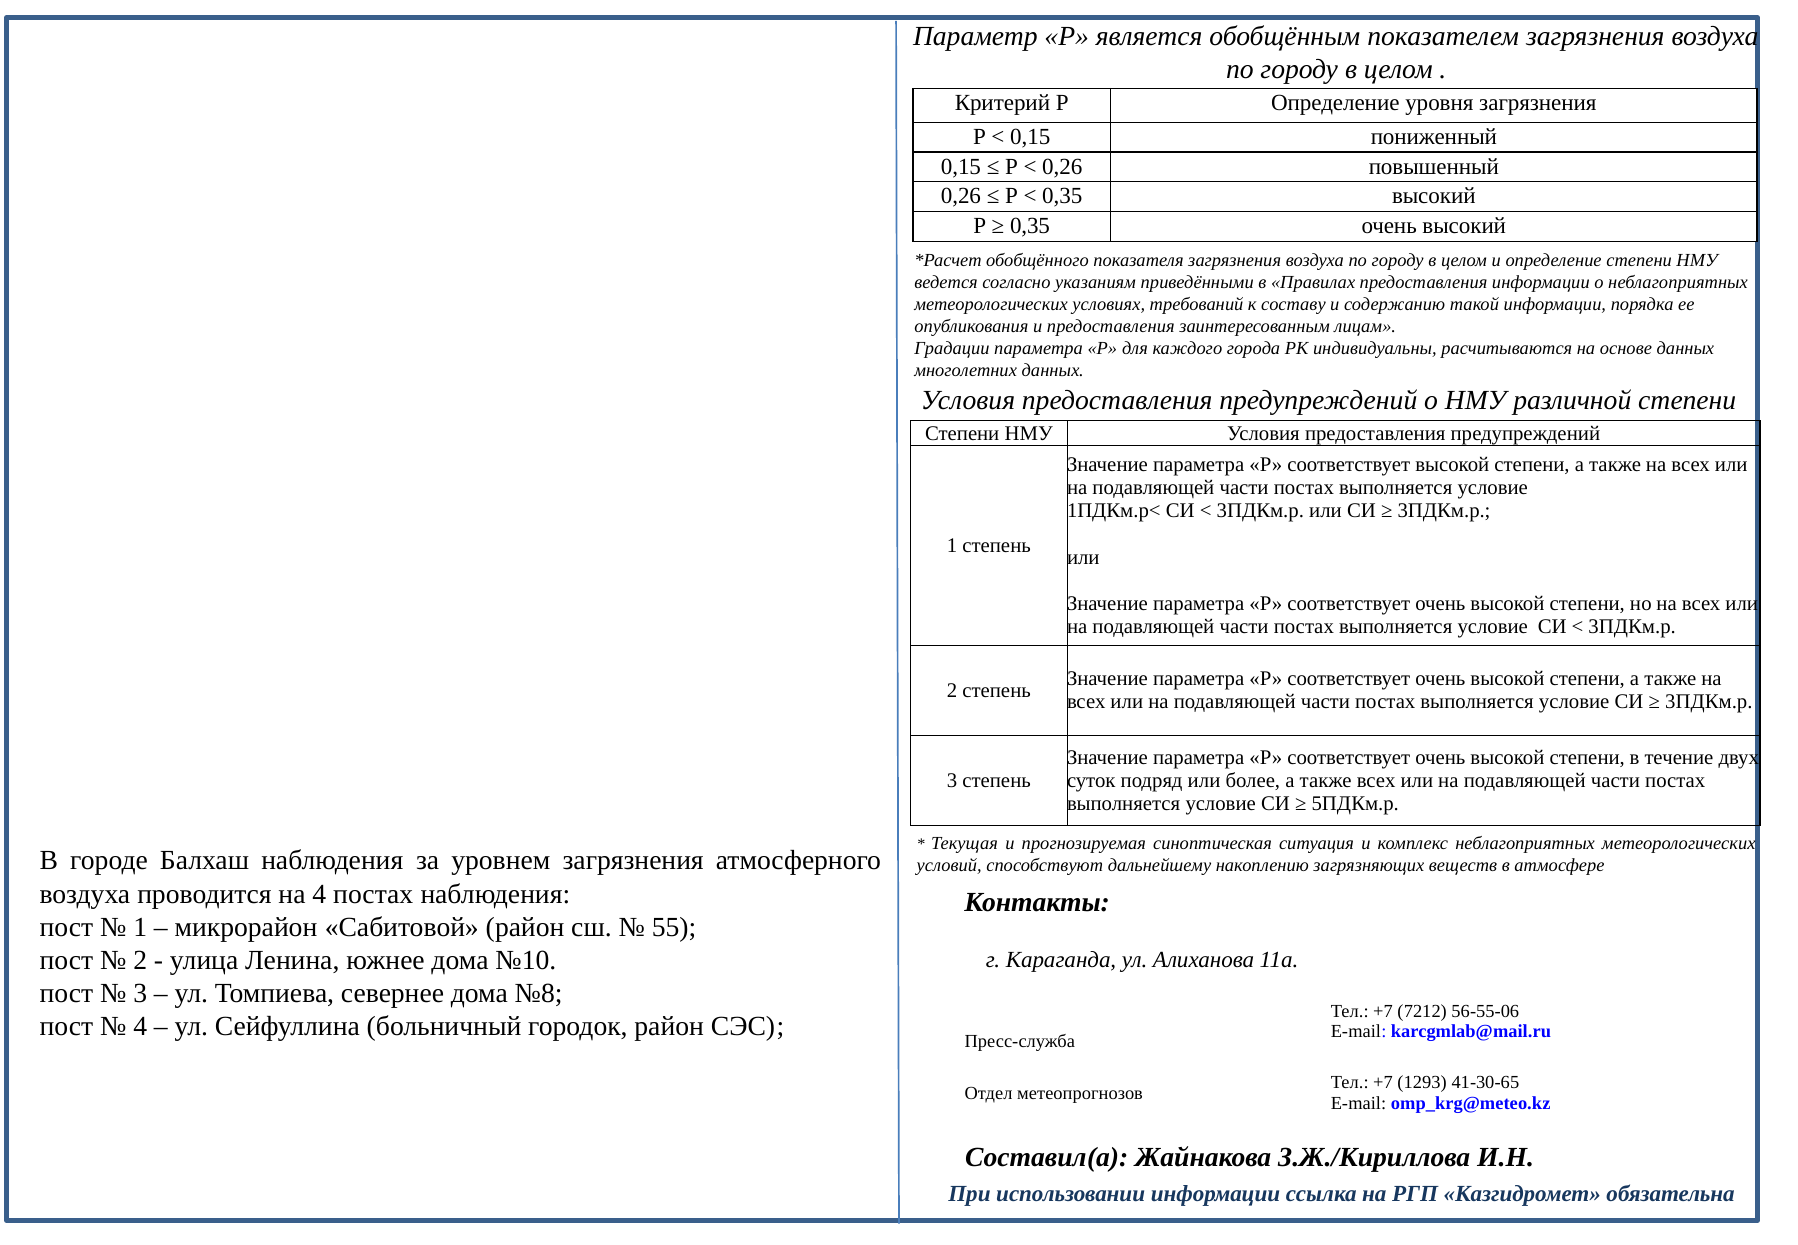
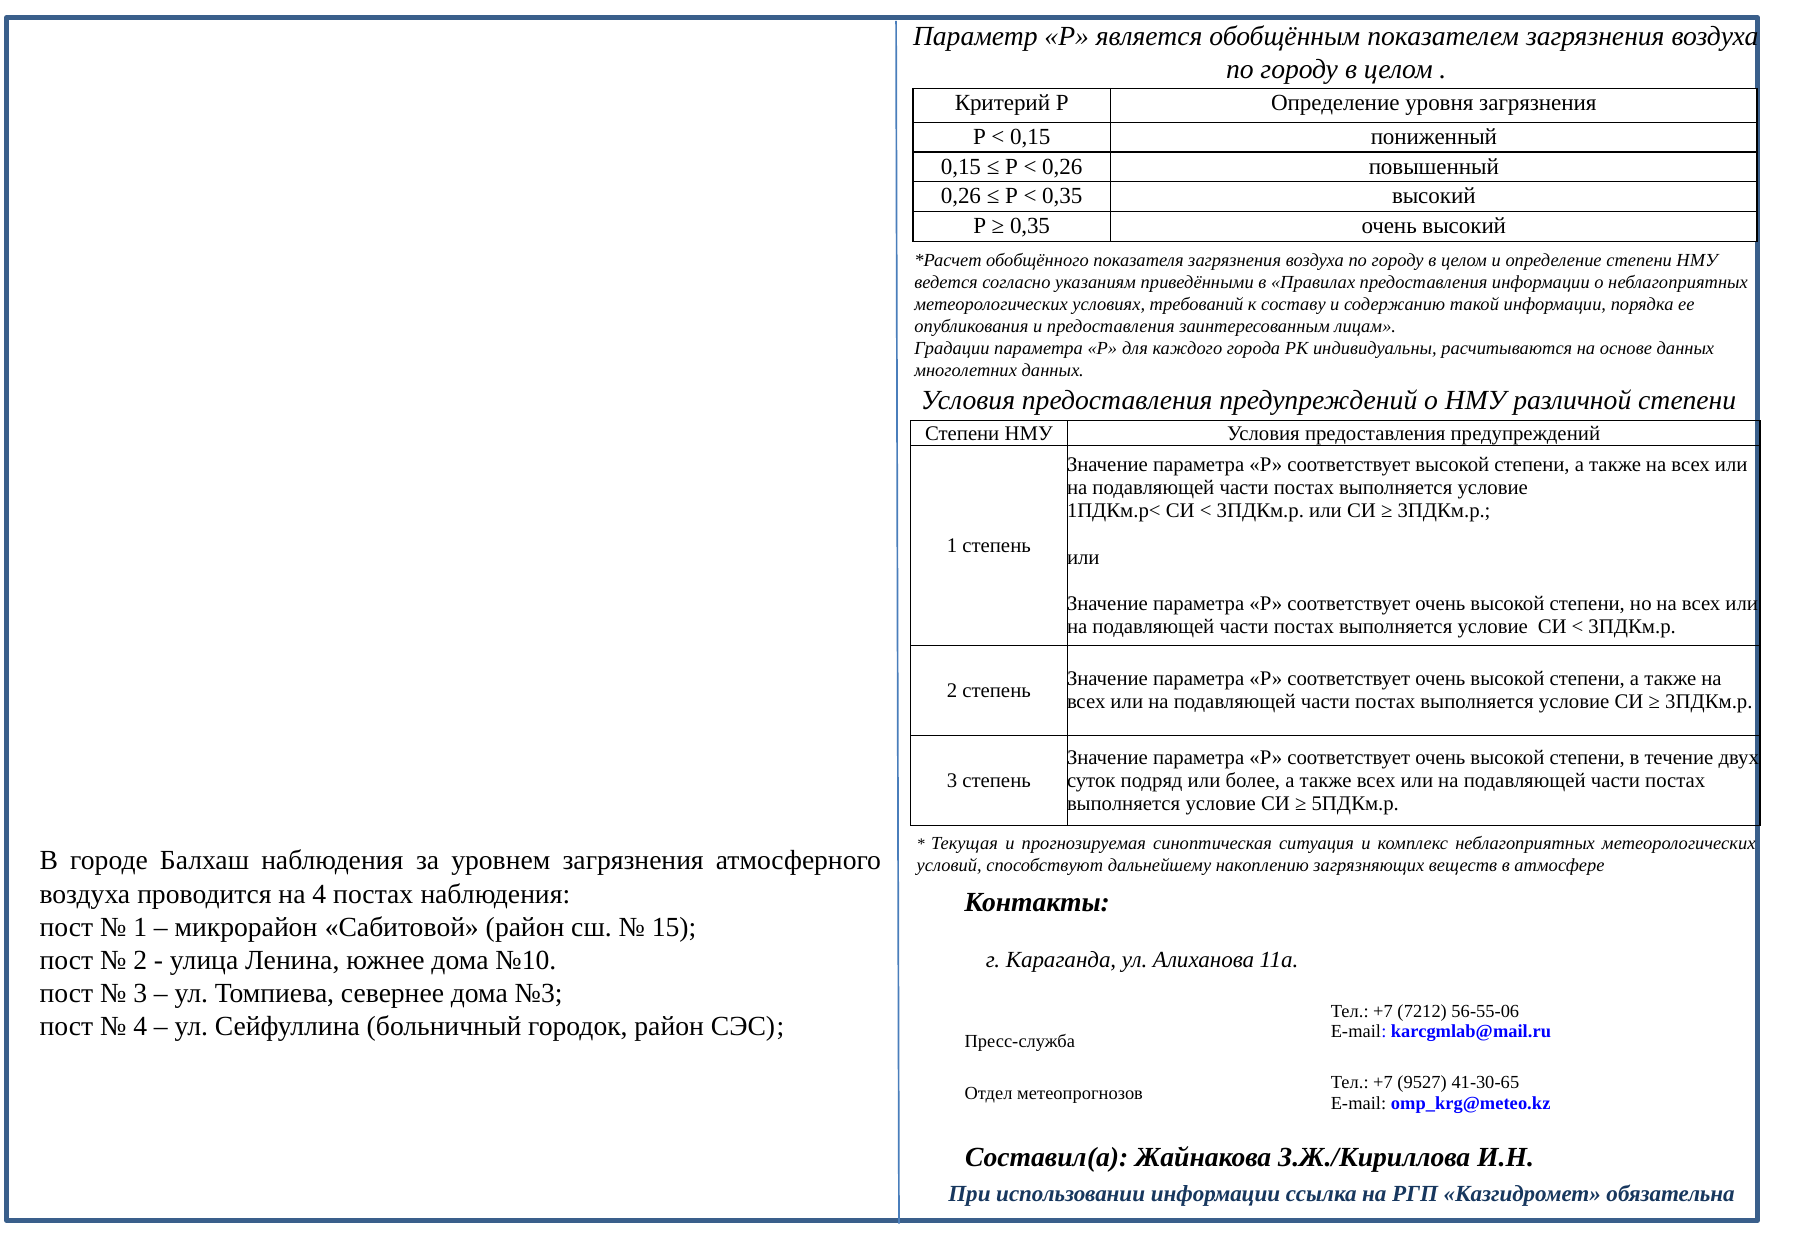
55: 55 -> 15
№8: №8 -> №3
1293: 1293 -> 9527
